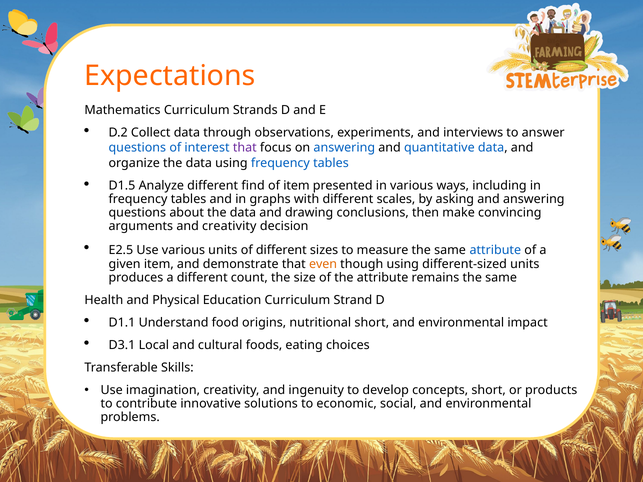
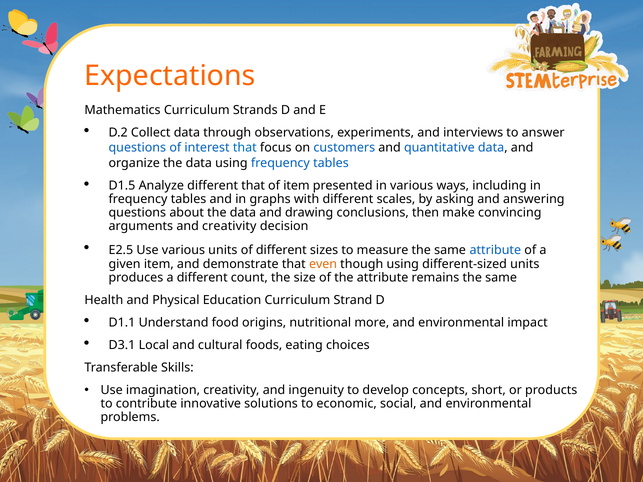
that at (245, 148) colour: purple -> blue
on answering: answering -> customers
different find: find -> that
nutritional short: short -> more
